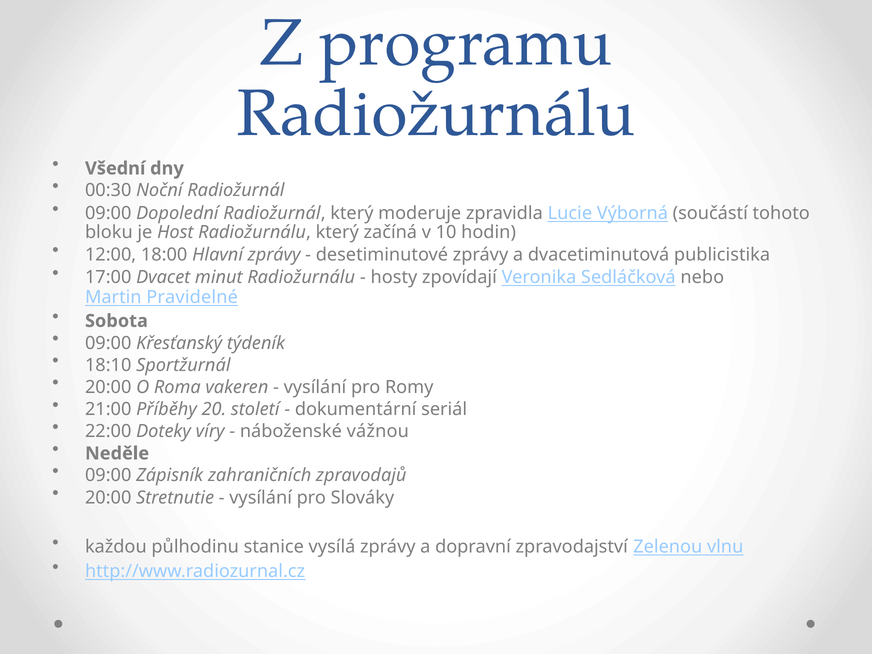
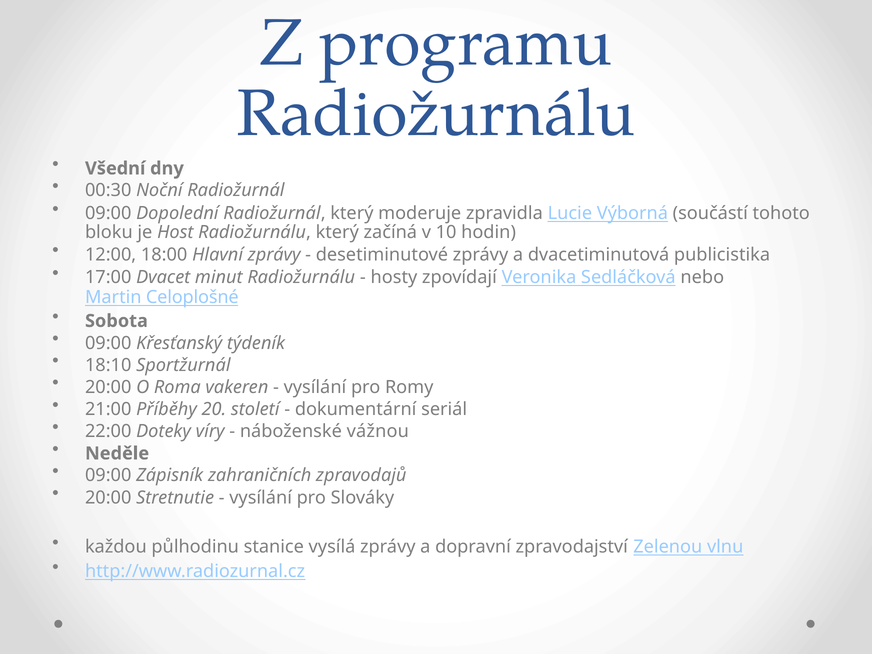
Pravidelné: Pravidelné -> Celoplošné
